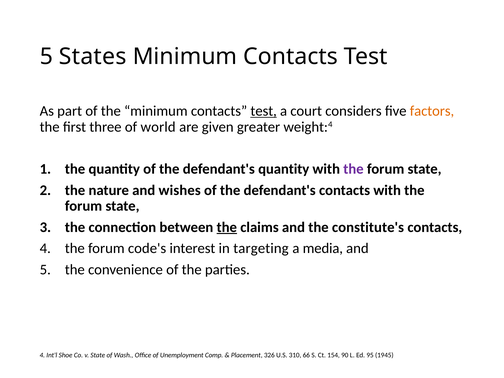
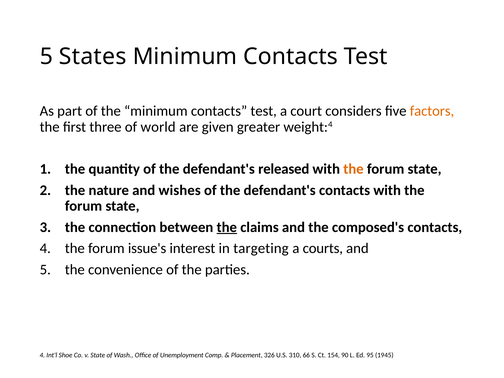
test at (264, 111) underline: present -> none
defendant's quantity: quantity -> released
the at (353, 169) colour: purple -> orange
constitute's: constitute's -> composed's
code's: code's -> issue's
media: media -> courts
